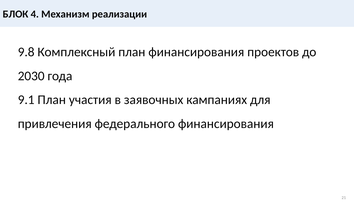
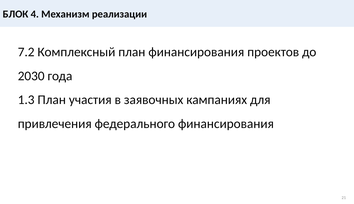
9.8: 9.8 -> 7.2
9.1: 9.1 -> 1.3
